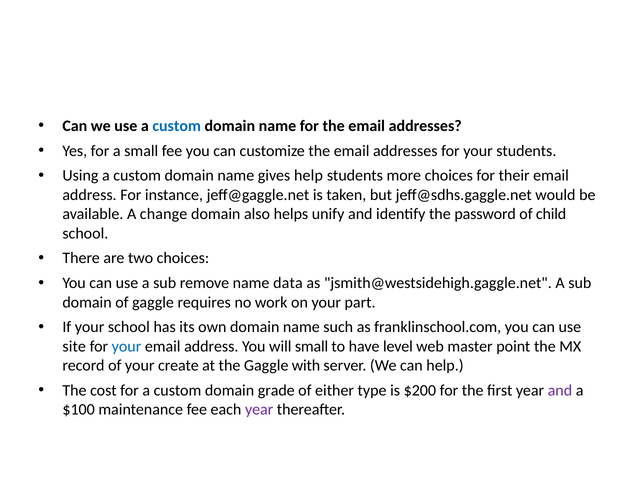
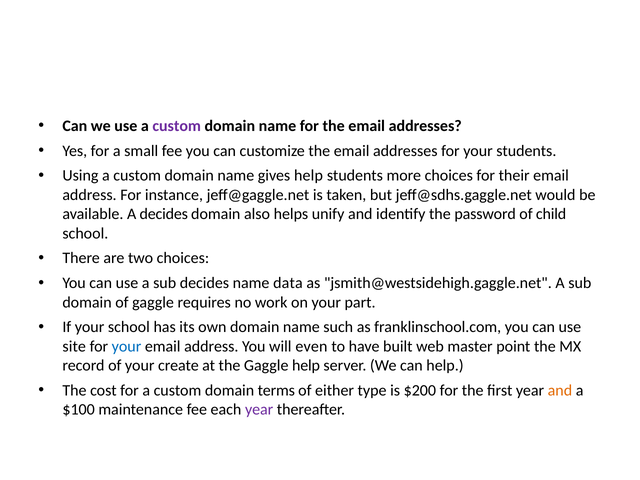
custom at (177, 126) colour: blue -> purple
A change: change -> decides
sub remove: remove -> decides
will small: small -> even
level: level -> built
Gaggle with: with -> help
grade: grade -> terms
and at (560, 390) colour: purple -> orange
